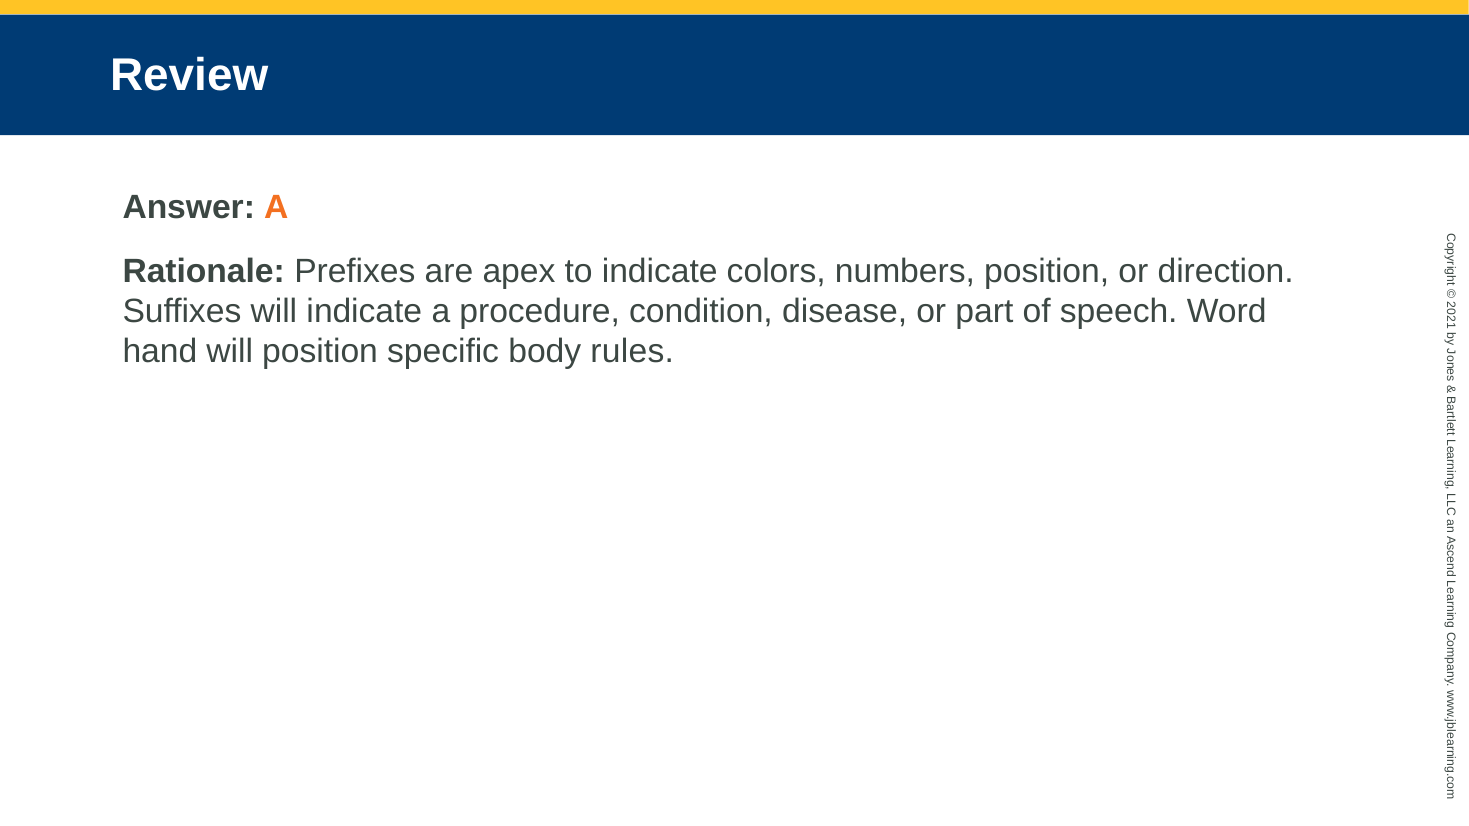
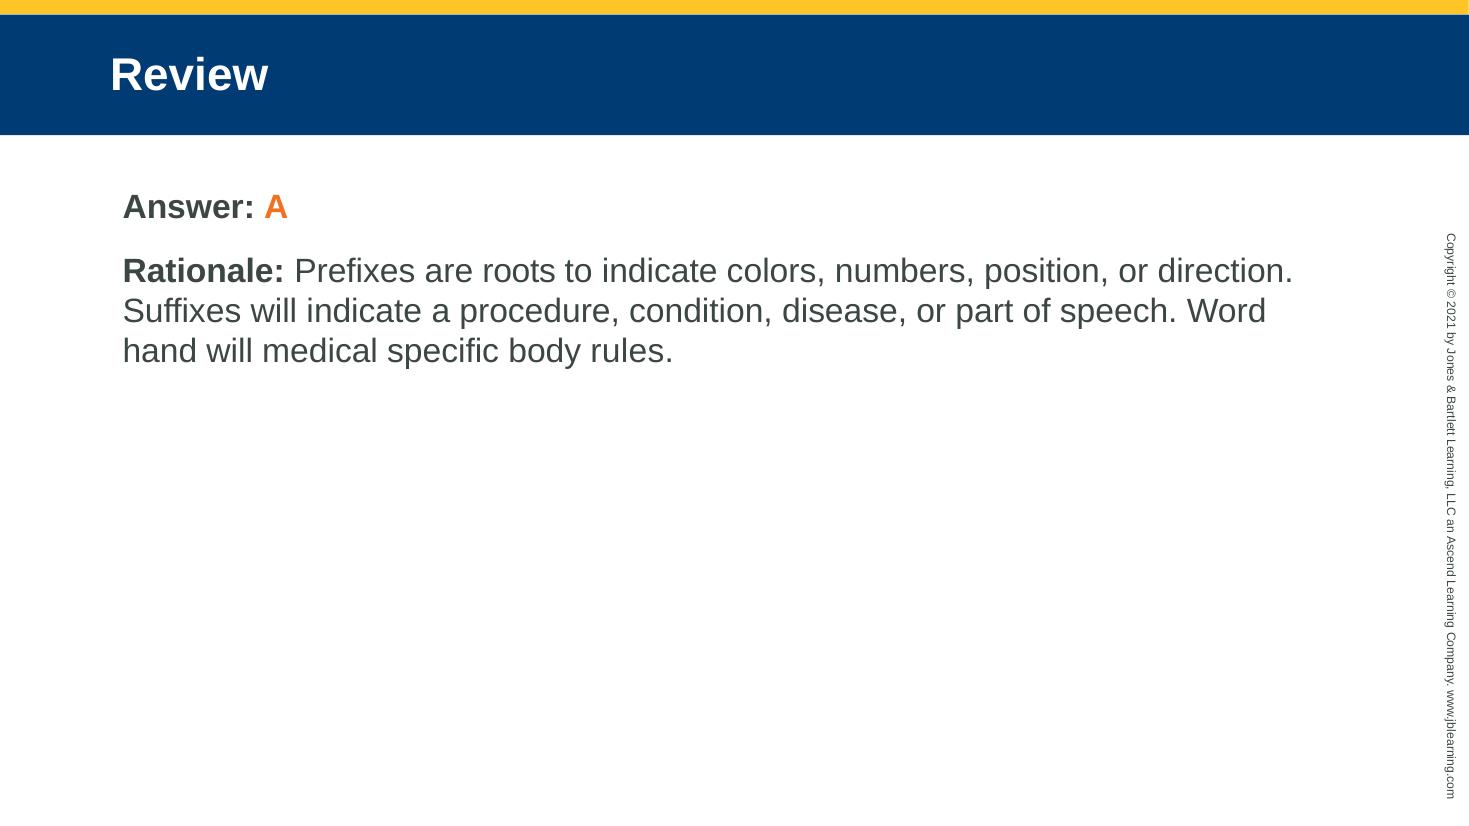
apex: apex -> roots
will position: position -> medical
